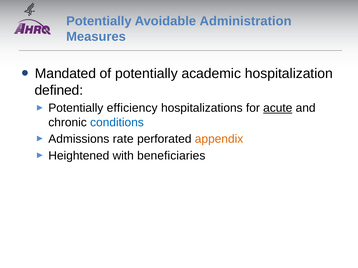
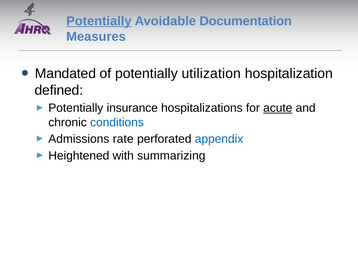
Potentially at (99, 21) underline: none -> present
Administration: Administration -> Documentation
academic: academic -> utilization
efficiency: efficiency -> insurance
appendix colour: orange -> blue
beneficiaries: beneficiaries -> summarizing
